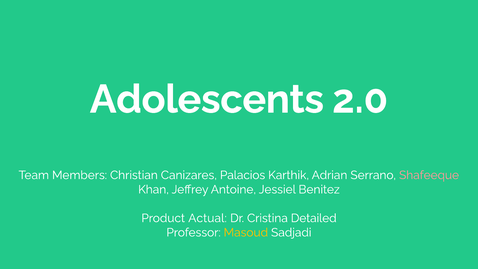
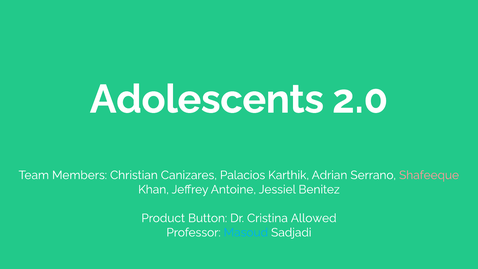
Actual: Actual -> Button
Detailed: Detailed -> Allowed
Masoud colour: yellow -> light blue
